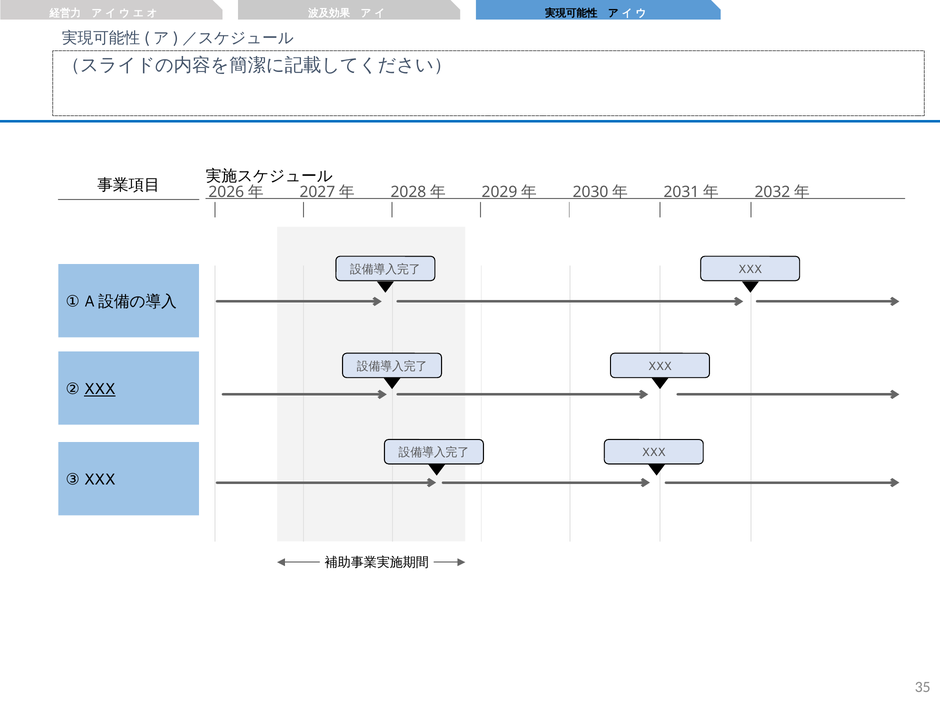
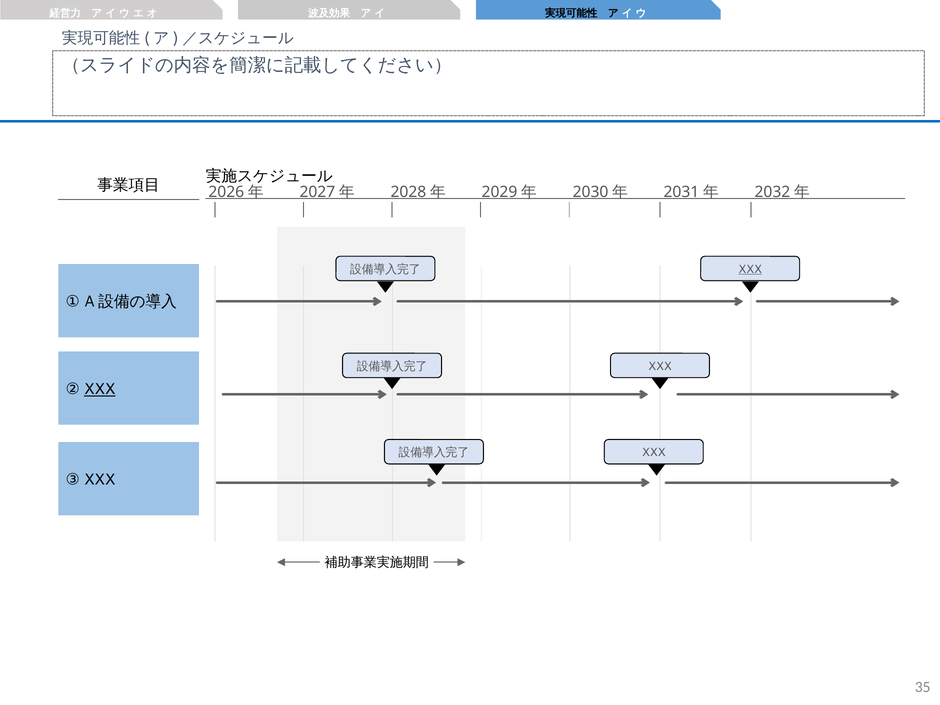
XXX at (750, 269) underline: none -> present
